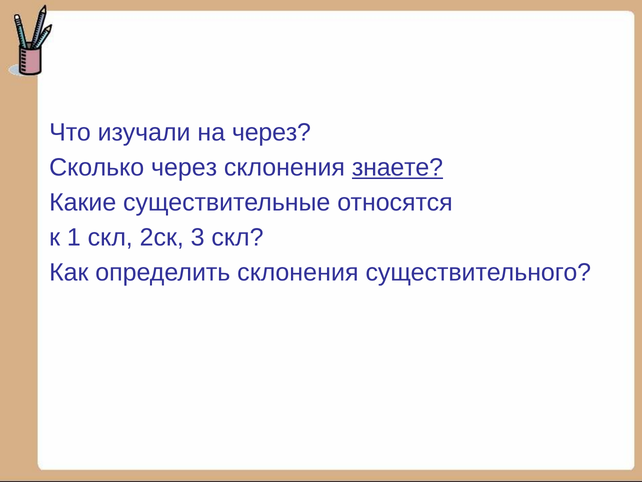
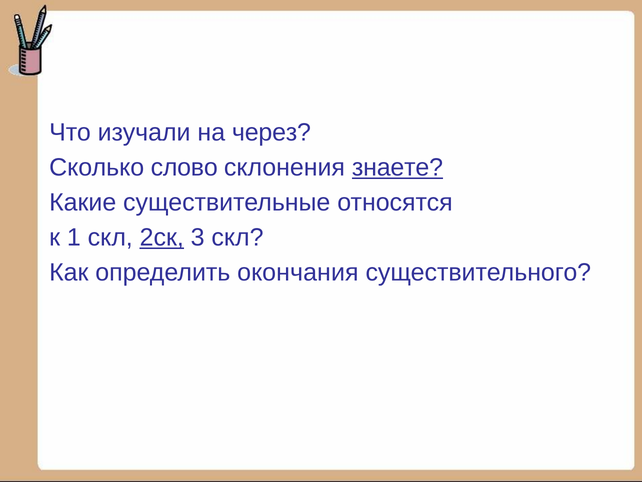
Сколько через: через -> слово
2ск underline: none -> present
определить склонения: склонения -> окончания
